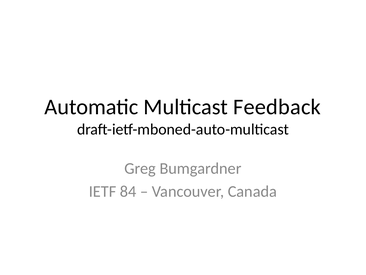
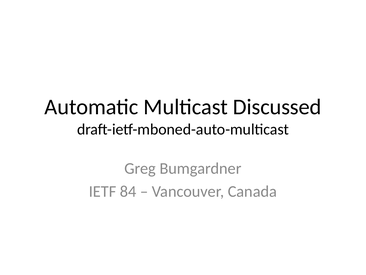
Feedback: Feedback -> Discussed
